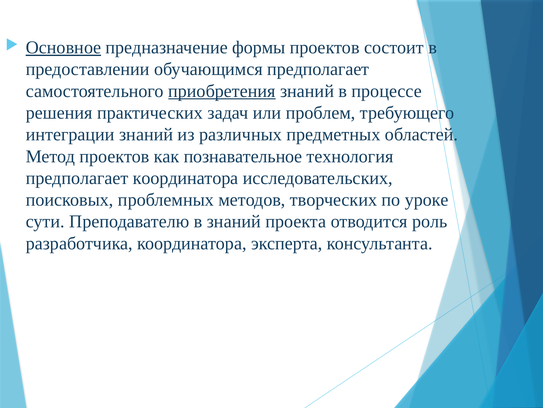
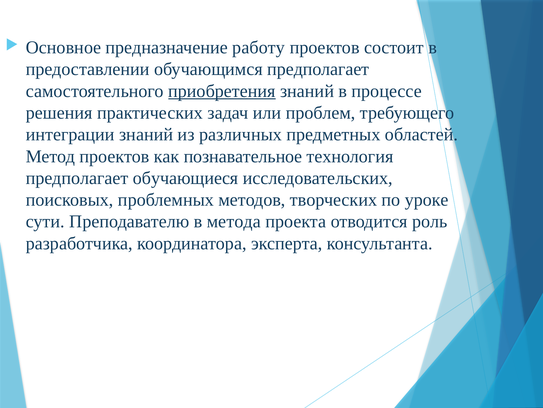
Основное underline: present -> none
формы: формы -> работу
предполагает координатора: координатора -> обучающиеся
в знаний: знаний -> метода
